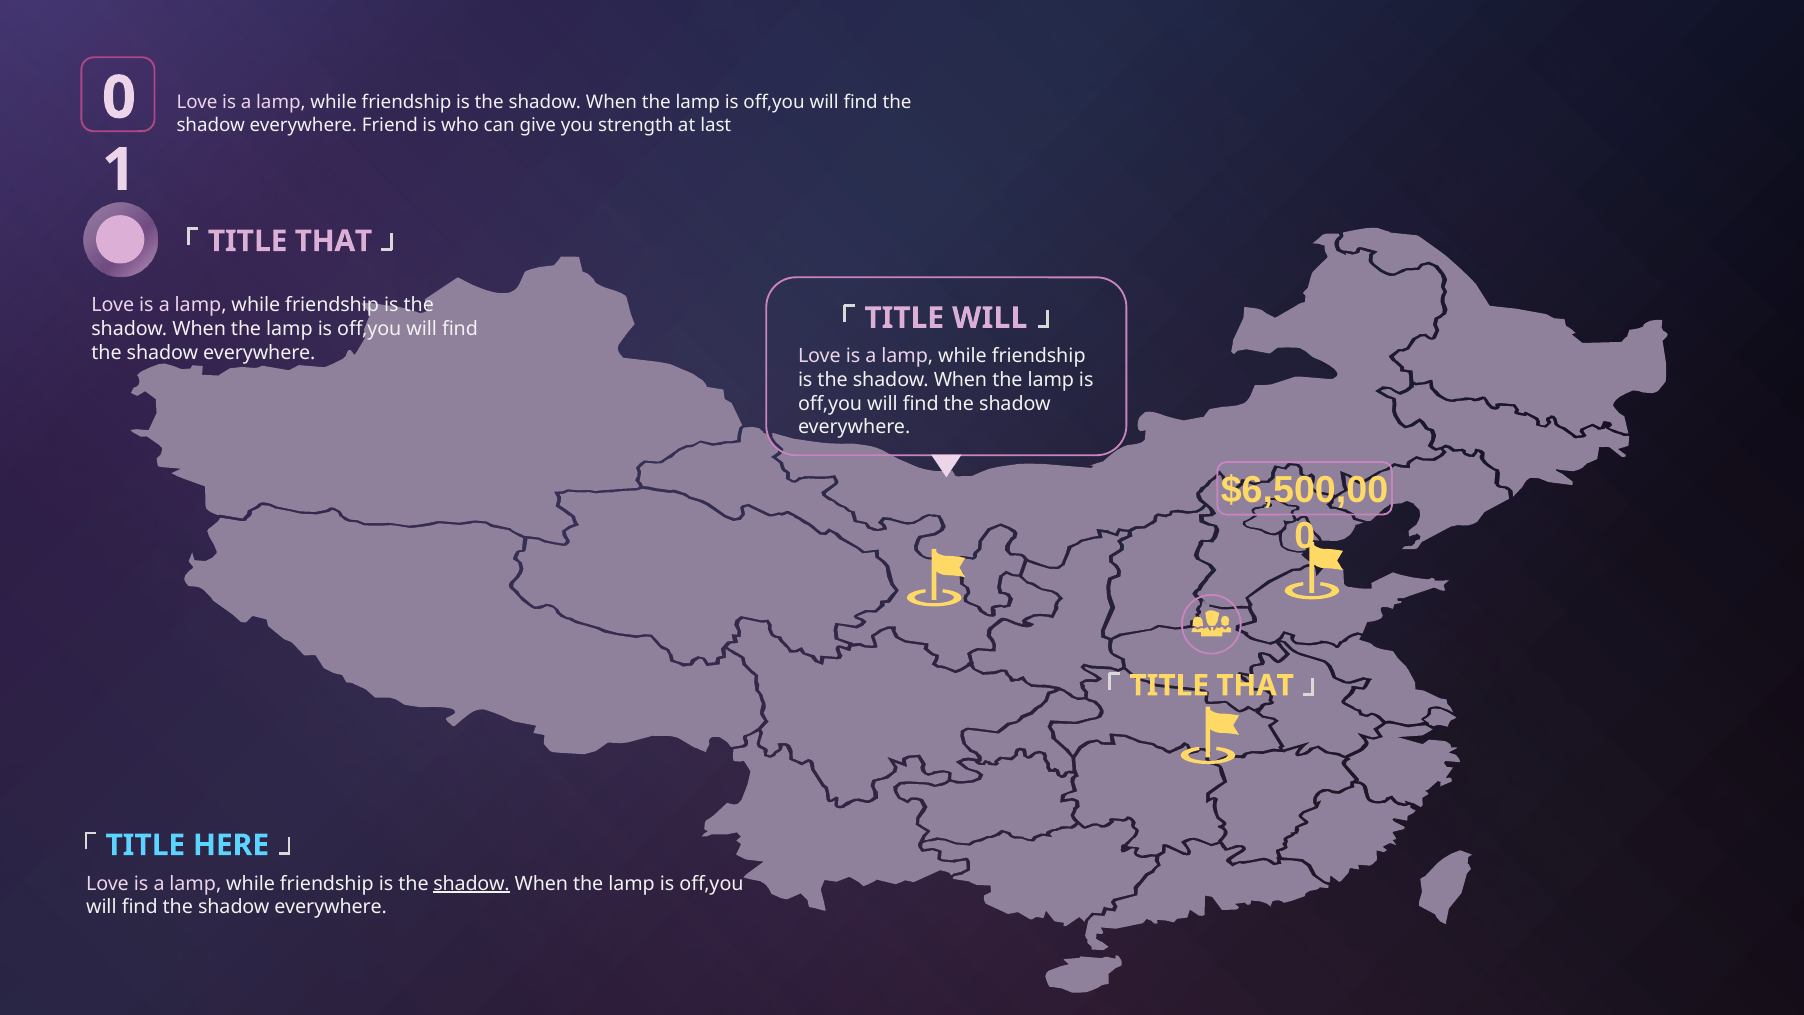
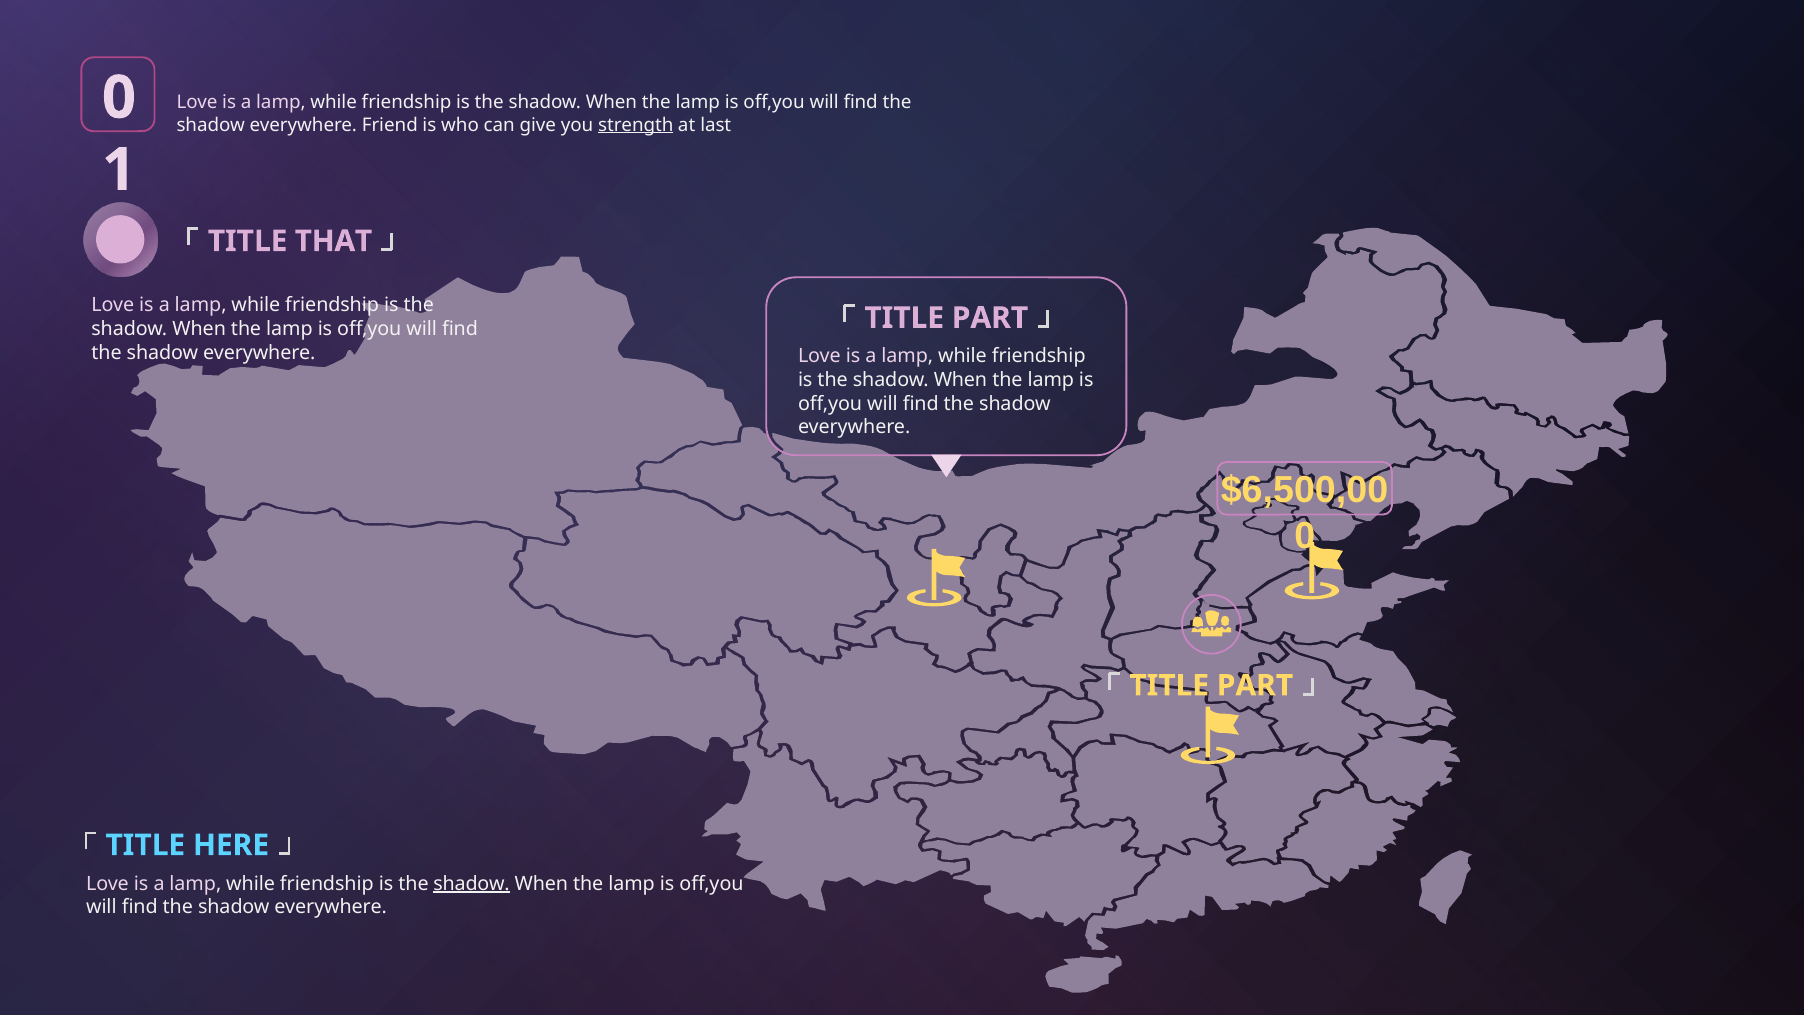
strength underline: none -> present
WILL at (990, 318): WILL -> PART
THAT at (1255, 685): THAT -> PART
